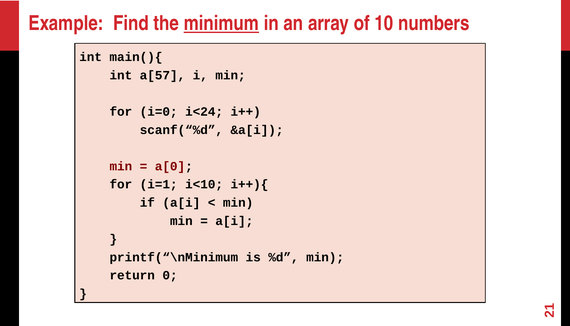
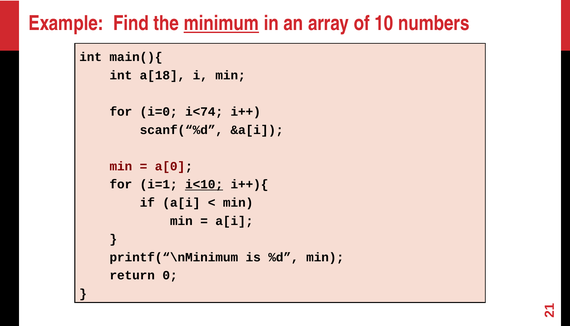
a[57: a[57 -> a[18
i<24: i<24 -> i<74
i<10 underline: none -> present
